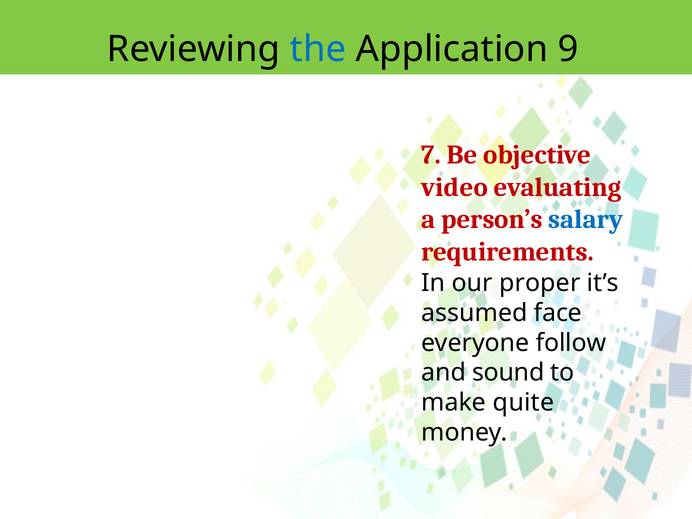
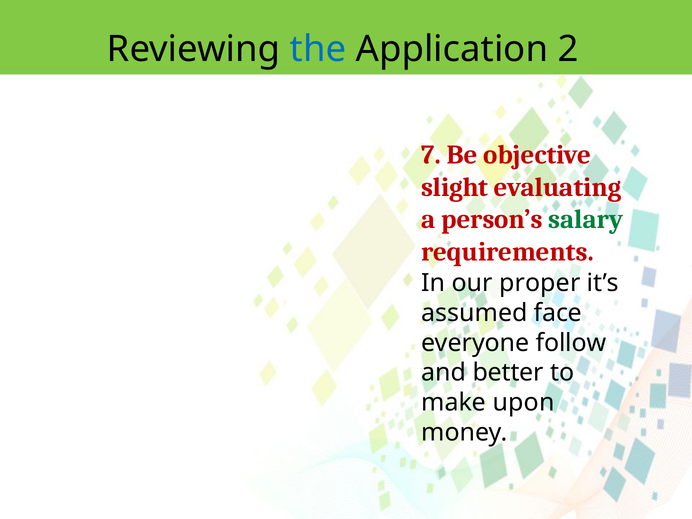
9: 9 -> 2
video: video -> slight
salary colour: blue -> green
sound: sound -> better
quite: quite -> upon
